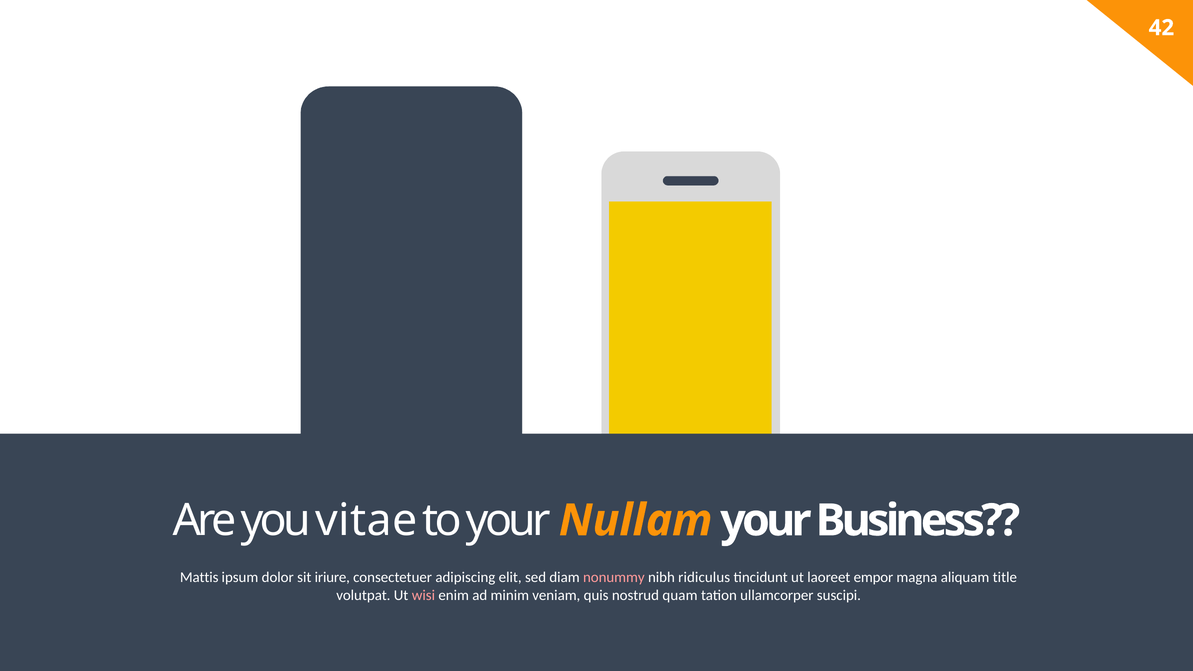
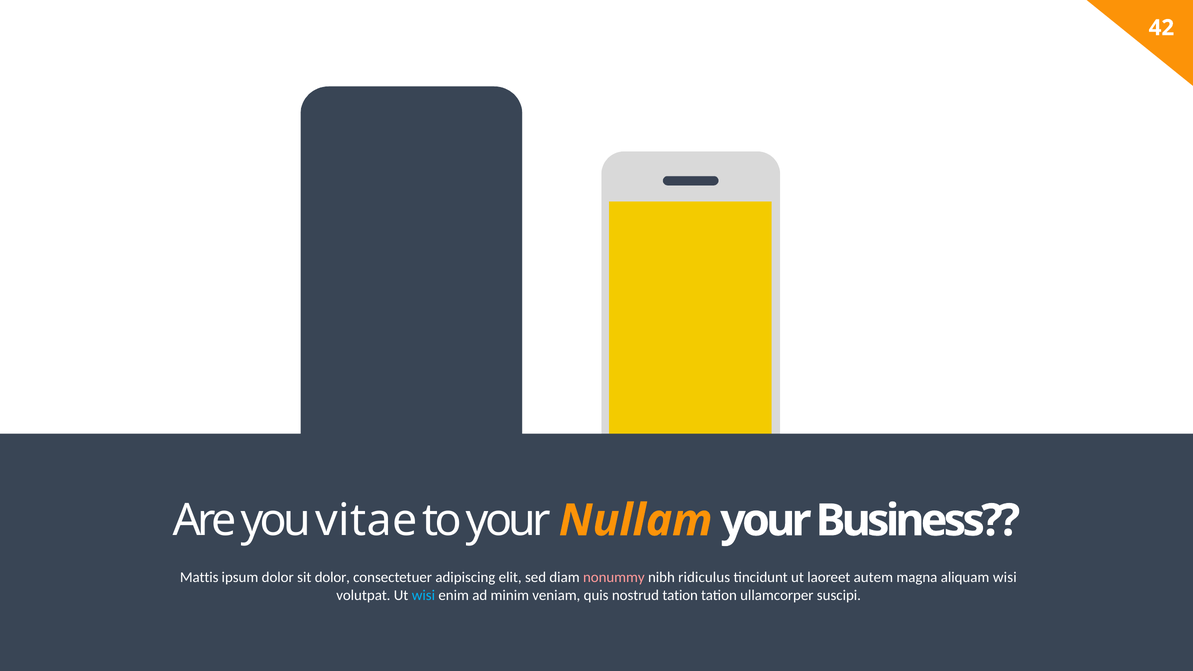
sit iriure: iriure -> dolor
empor: empor -> autem
aliquam title: title -> wisi
wisi at (423, 595) colour: pink -> light blue
nostrud quam: quam -> tation
